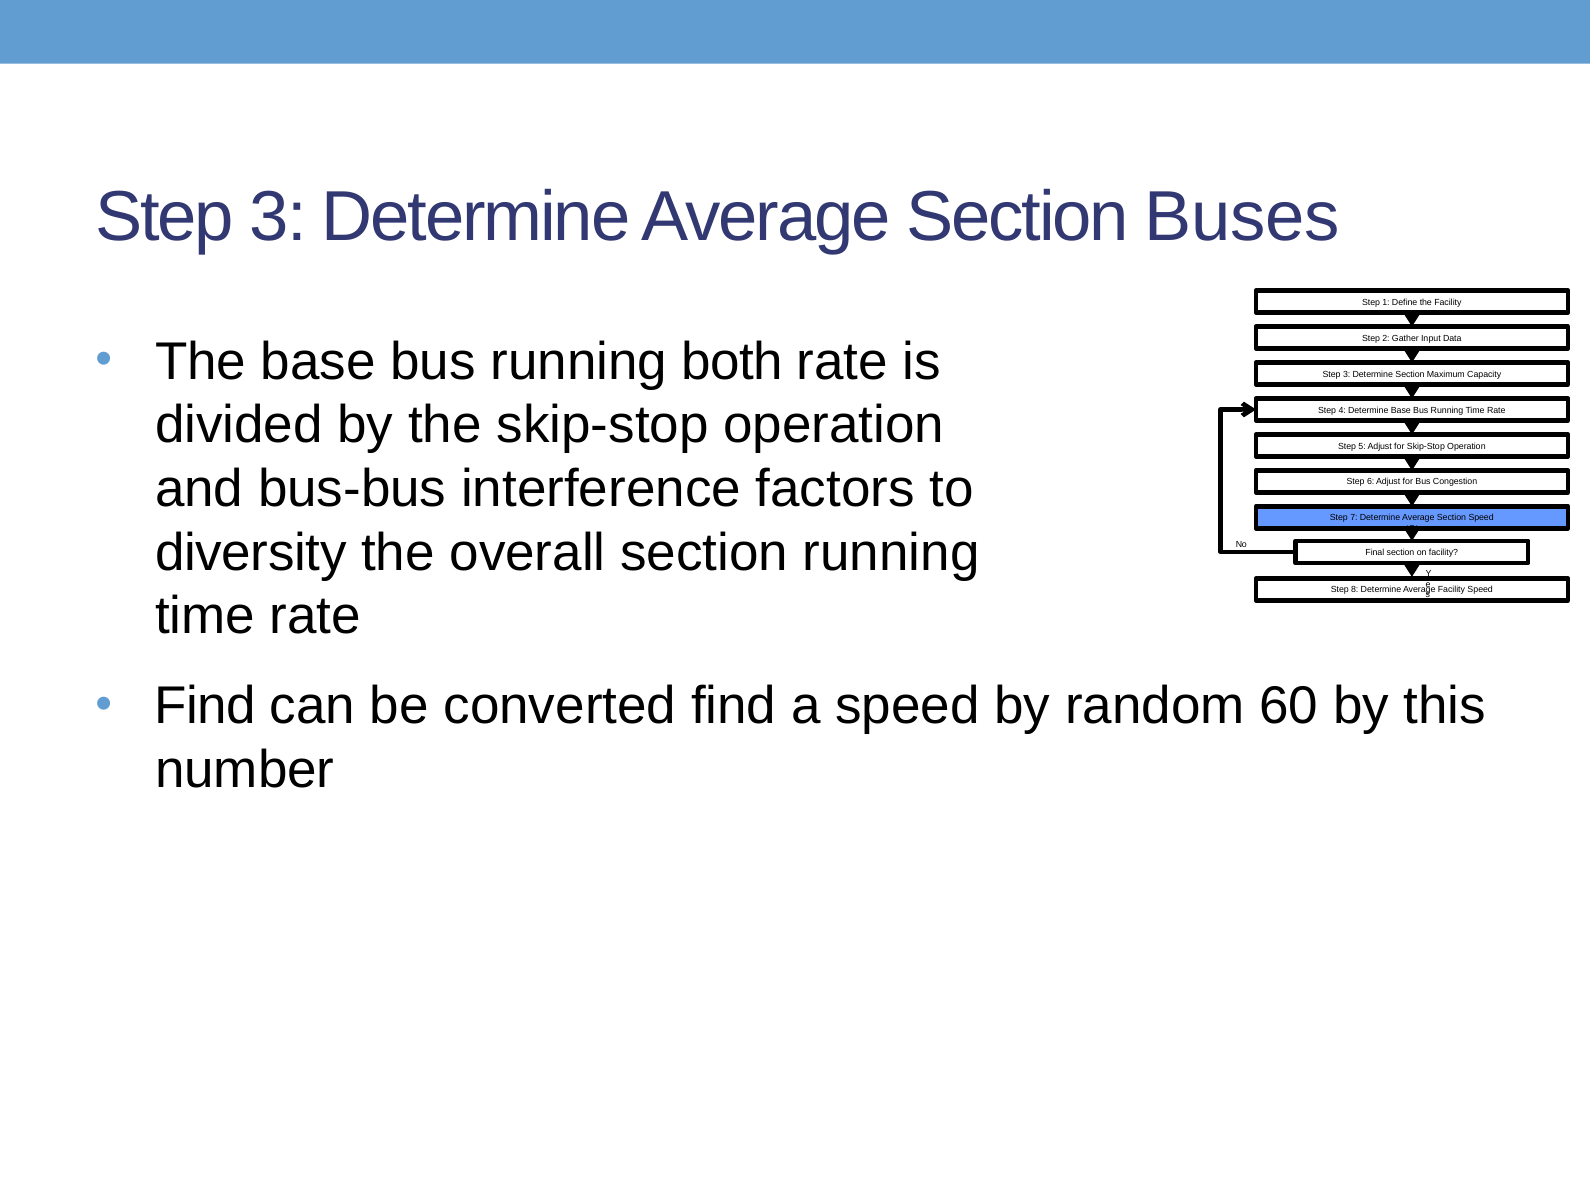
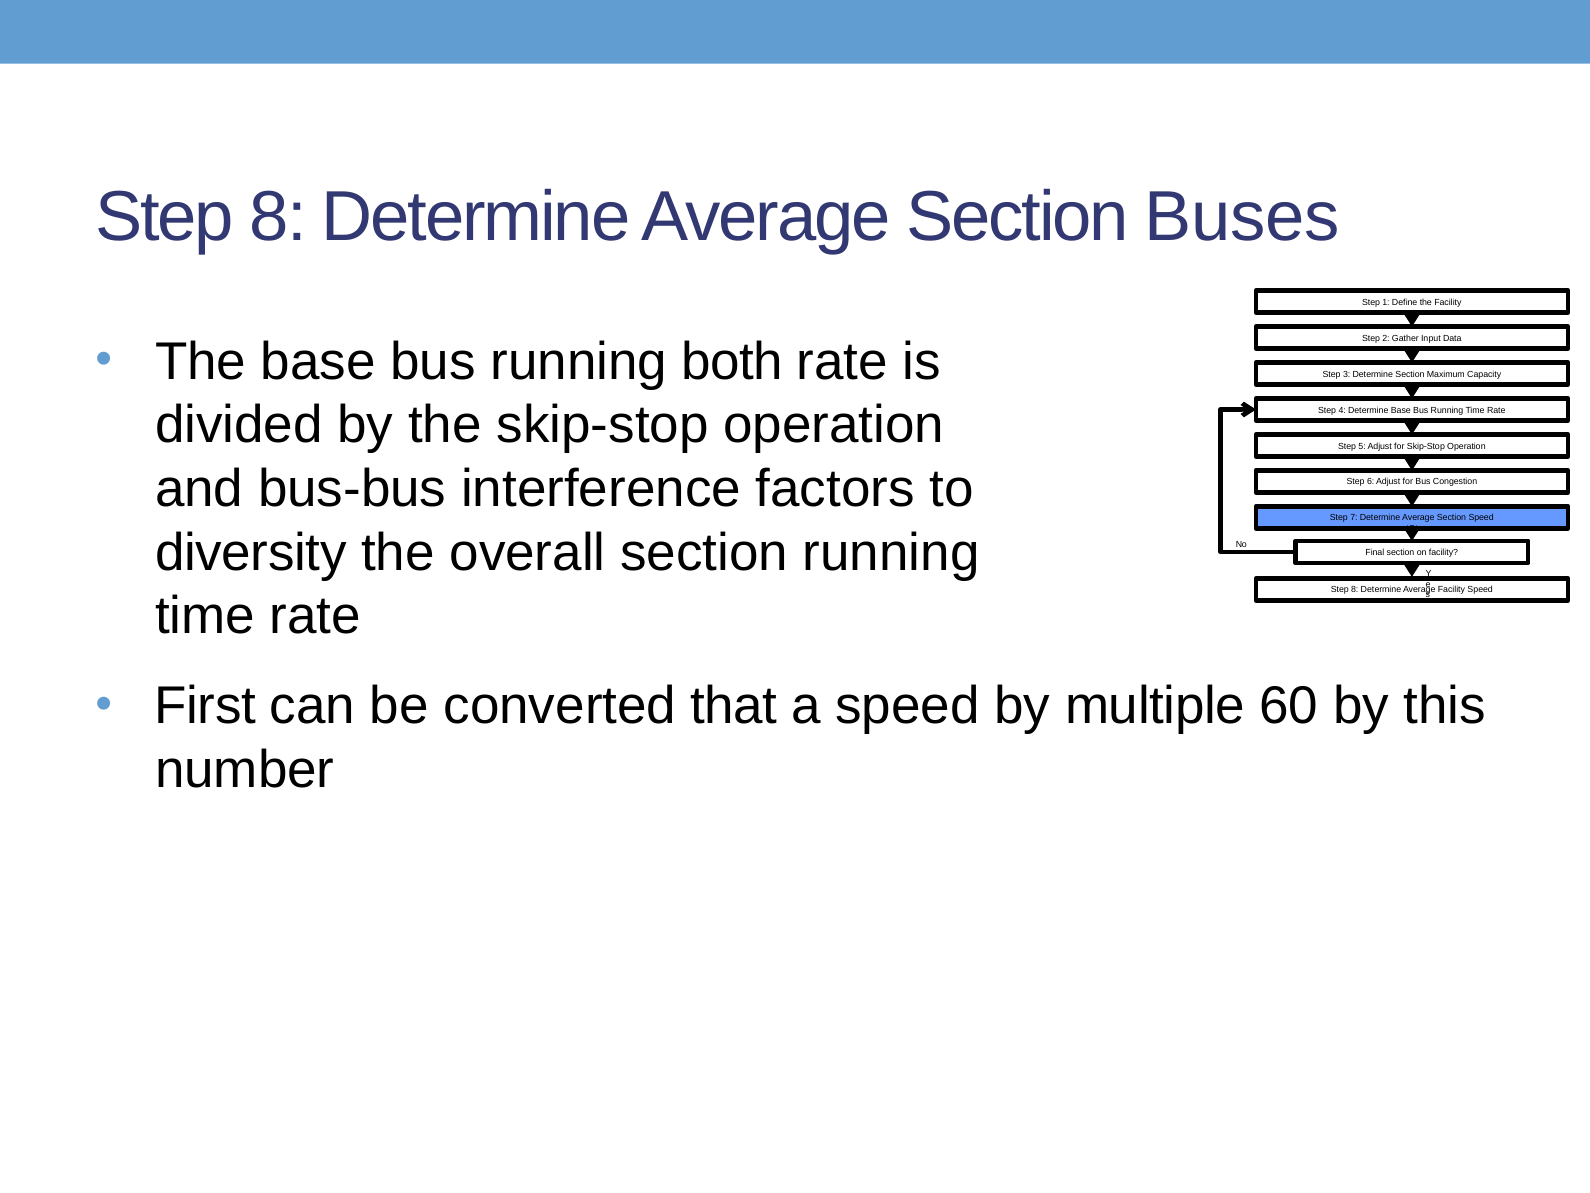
3 at (278, 217): 3 -> 8
Find at (205, 706): Find -> First
converted find: find -> that
random: random -> multiple
